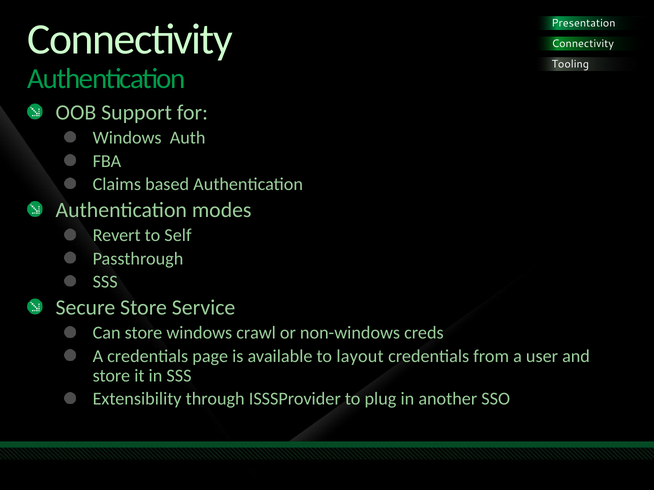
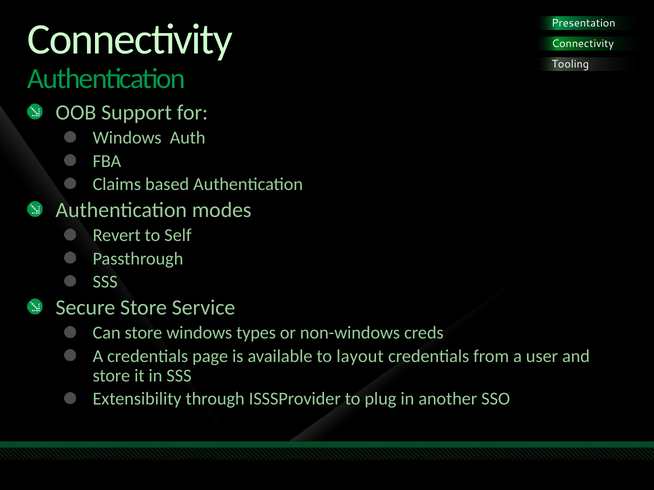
crawl: crawl -> types
